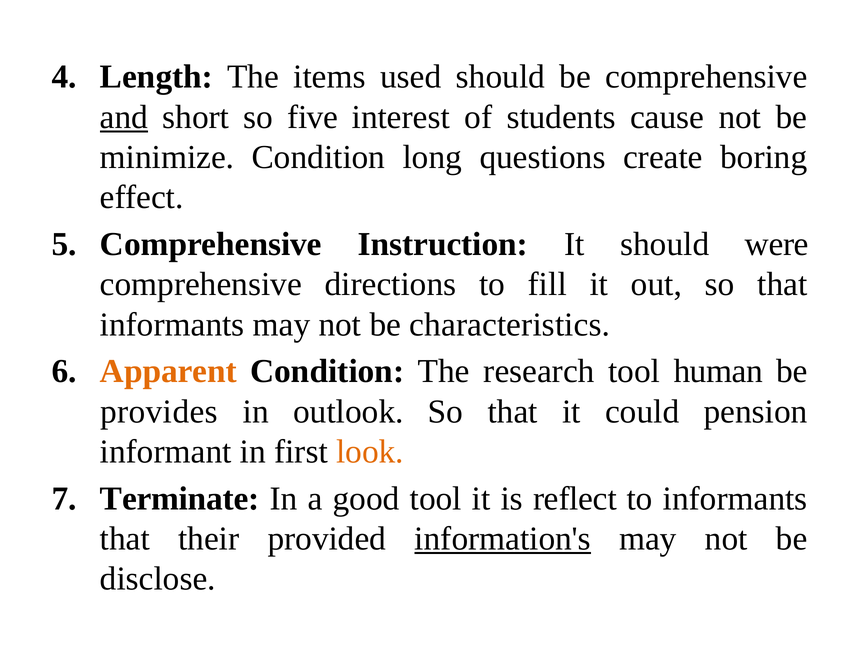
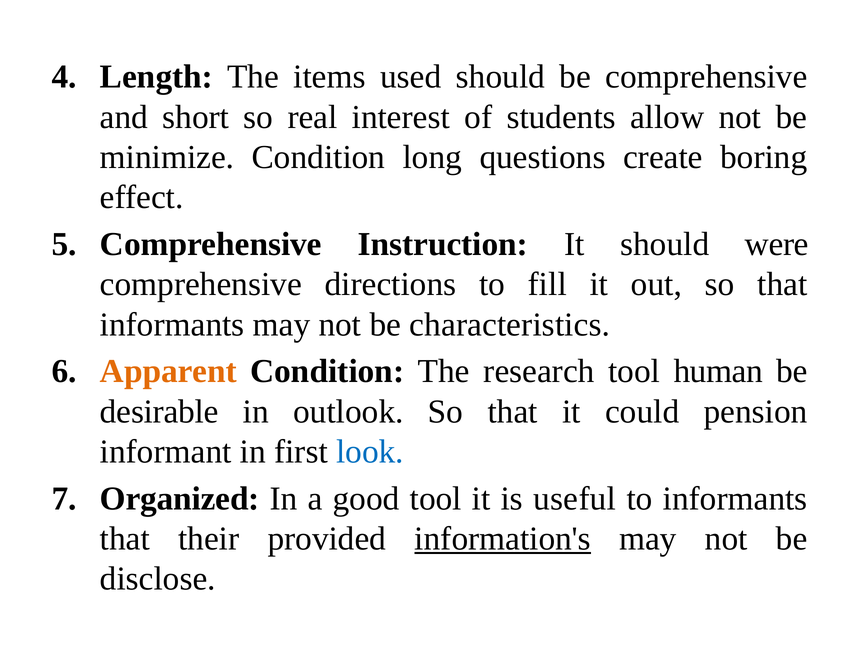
and underline: present -> none
five: five -> real
cause: cause -> allow
provides: provides -> desirable
look colour: orange -> blue
Terminate: Terminate -> Organized
reflect: reflect -> useful
